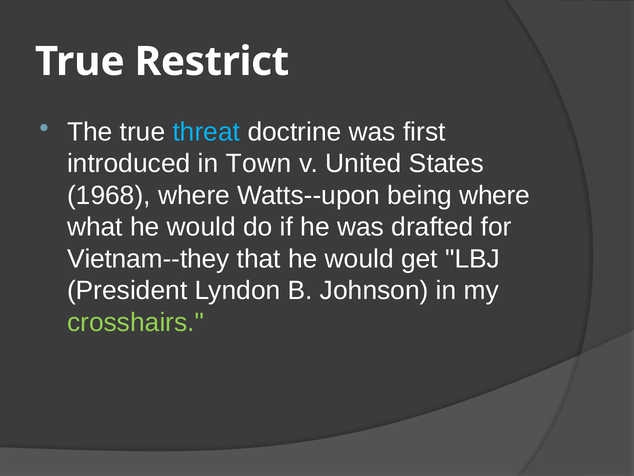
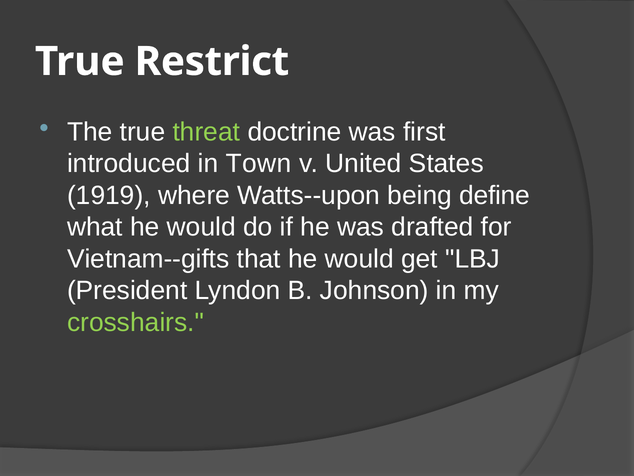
threat colour: light blue -> light green
1968: 1968 -> 1919
being where: where -> define
Vietnam--they: Vietnam--they -> Vietnam--gifts
